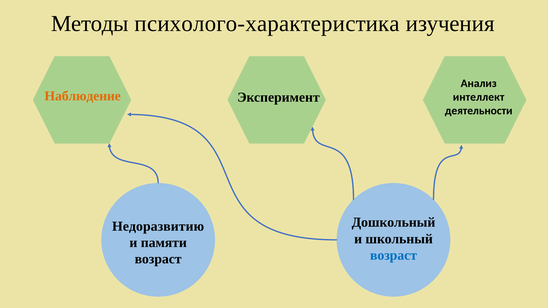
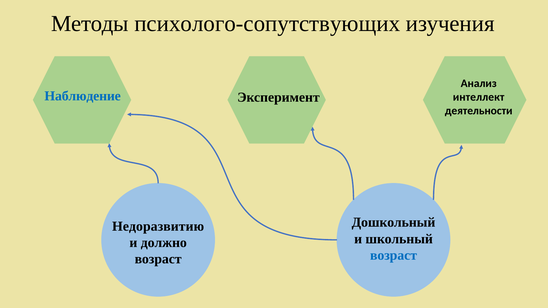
психолого-характеристика: психолого-характеристика -> психолого-сопутствующих
Наблюдение colour: orange -> blue
памяти: памяти -> должно
